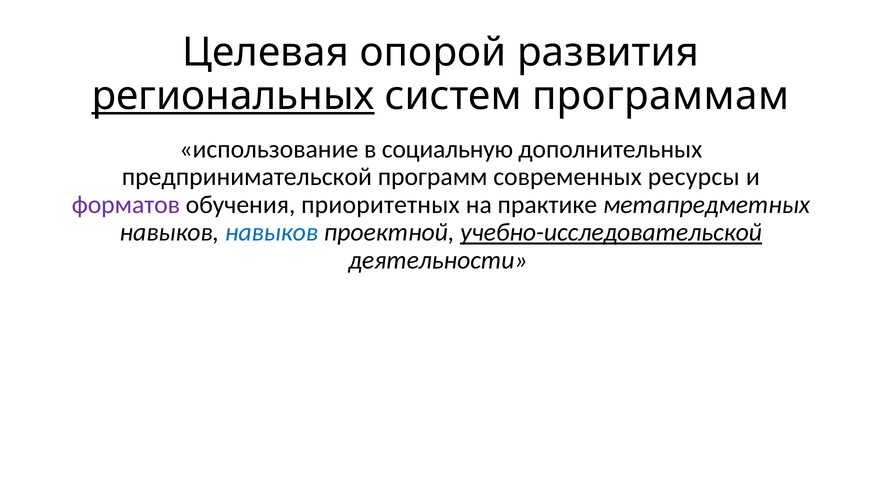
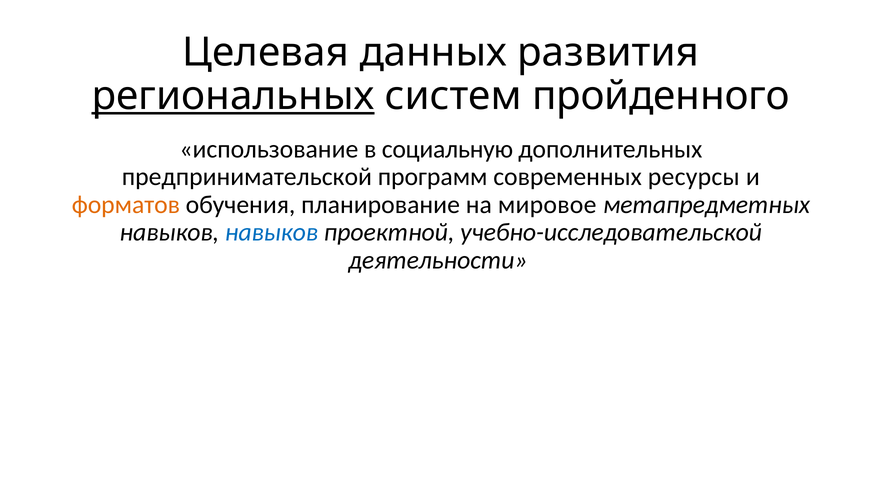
опорой: опорой -> данных
программам: программам -> пройденного
форматов colour: purple -> orange
приоритетных: приоритетных -> планирование
практике: практике -> мировое
учебно-исследовательской underline: present -> none
